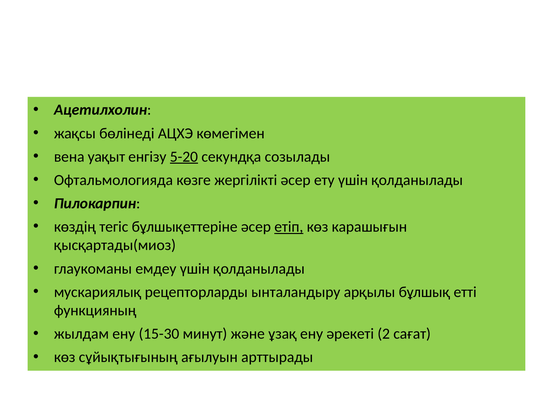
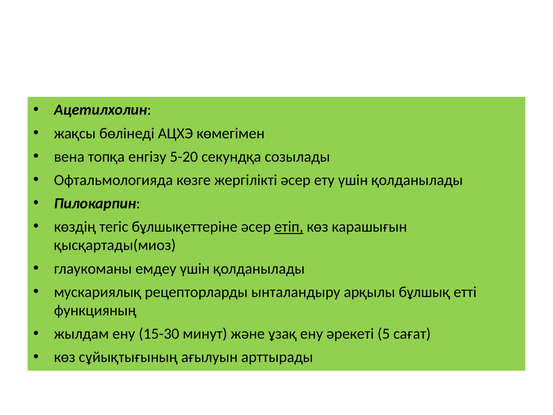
уақыт: уақыт -> топқа
5-20 underline: present -> none
2: 2 -> 5
